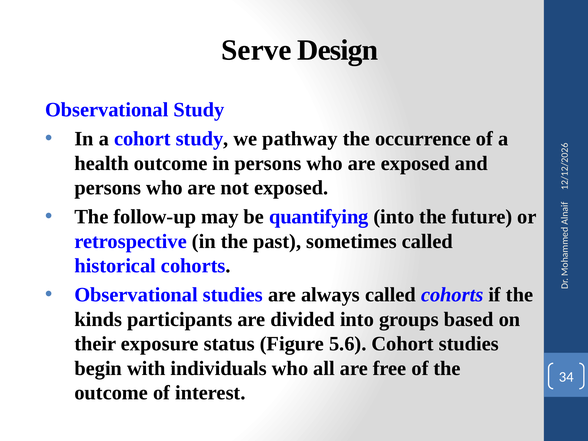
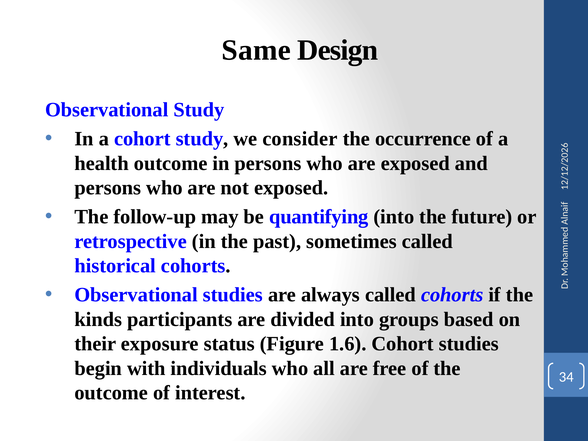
Serve: Serve -> Same
pathway: pathway -> consider
5.6: 5.6 -> 1.6
